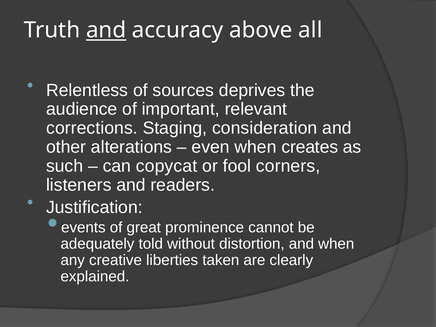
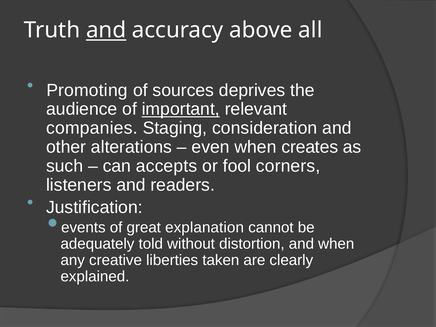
Relentless: Relentless -> Promoting
important underline: none -> present
corrections: corrections -> companies
copycat: copycat -> accepts
prominence: prominence -> explanation
